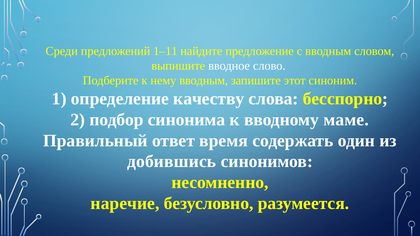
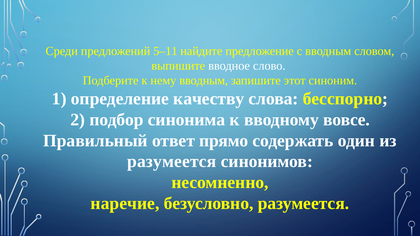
1–11: 1–11 -> 5–11
маме: маме -> вовсе
время: время -> прямо
добившись at (172, 162): добившись -> разумеется
